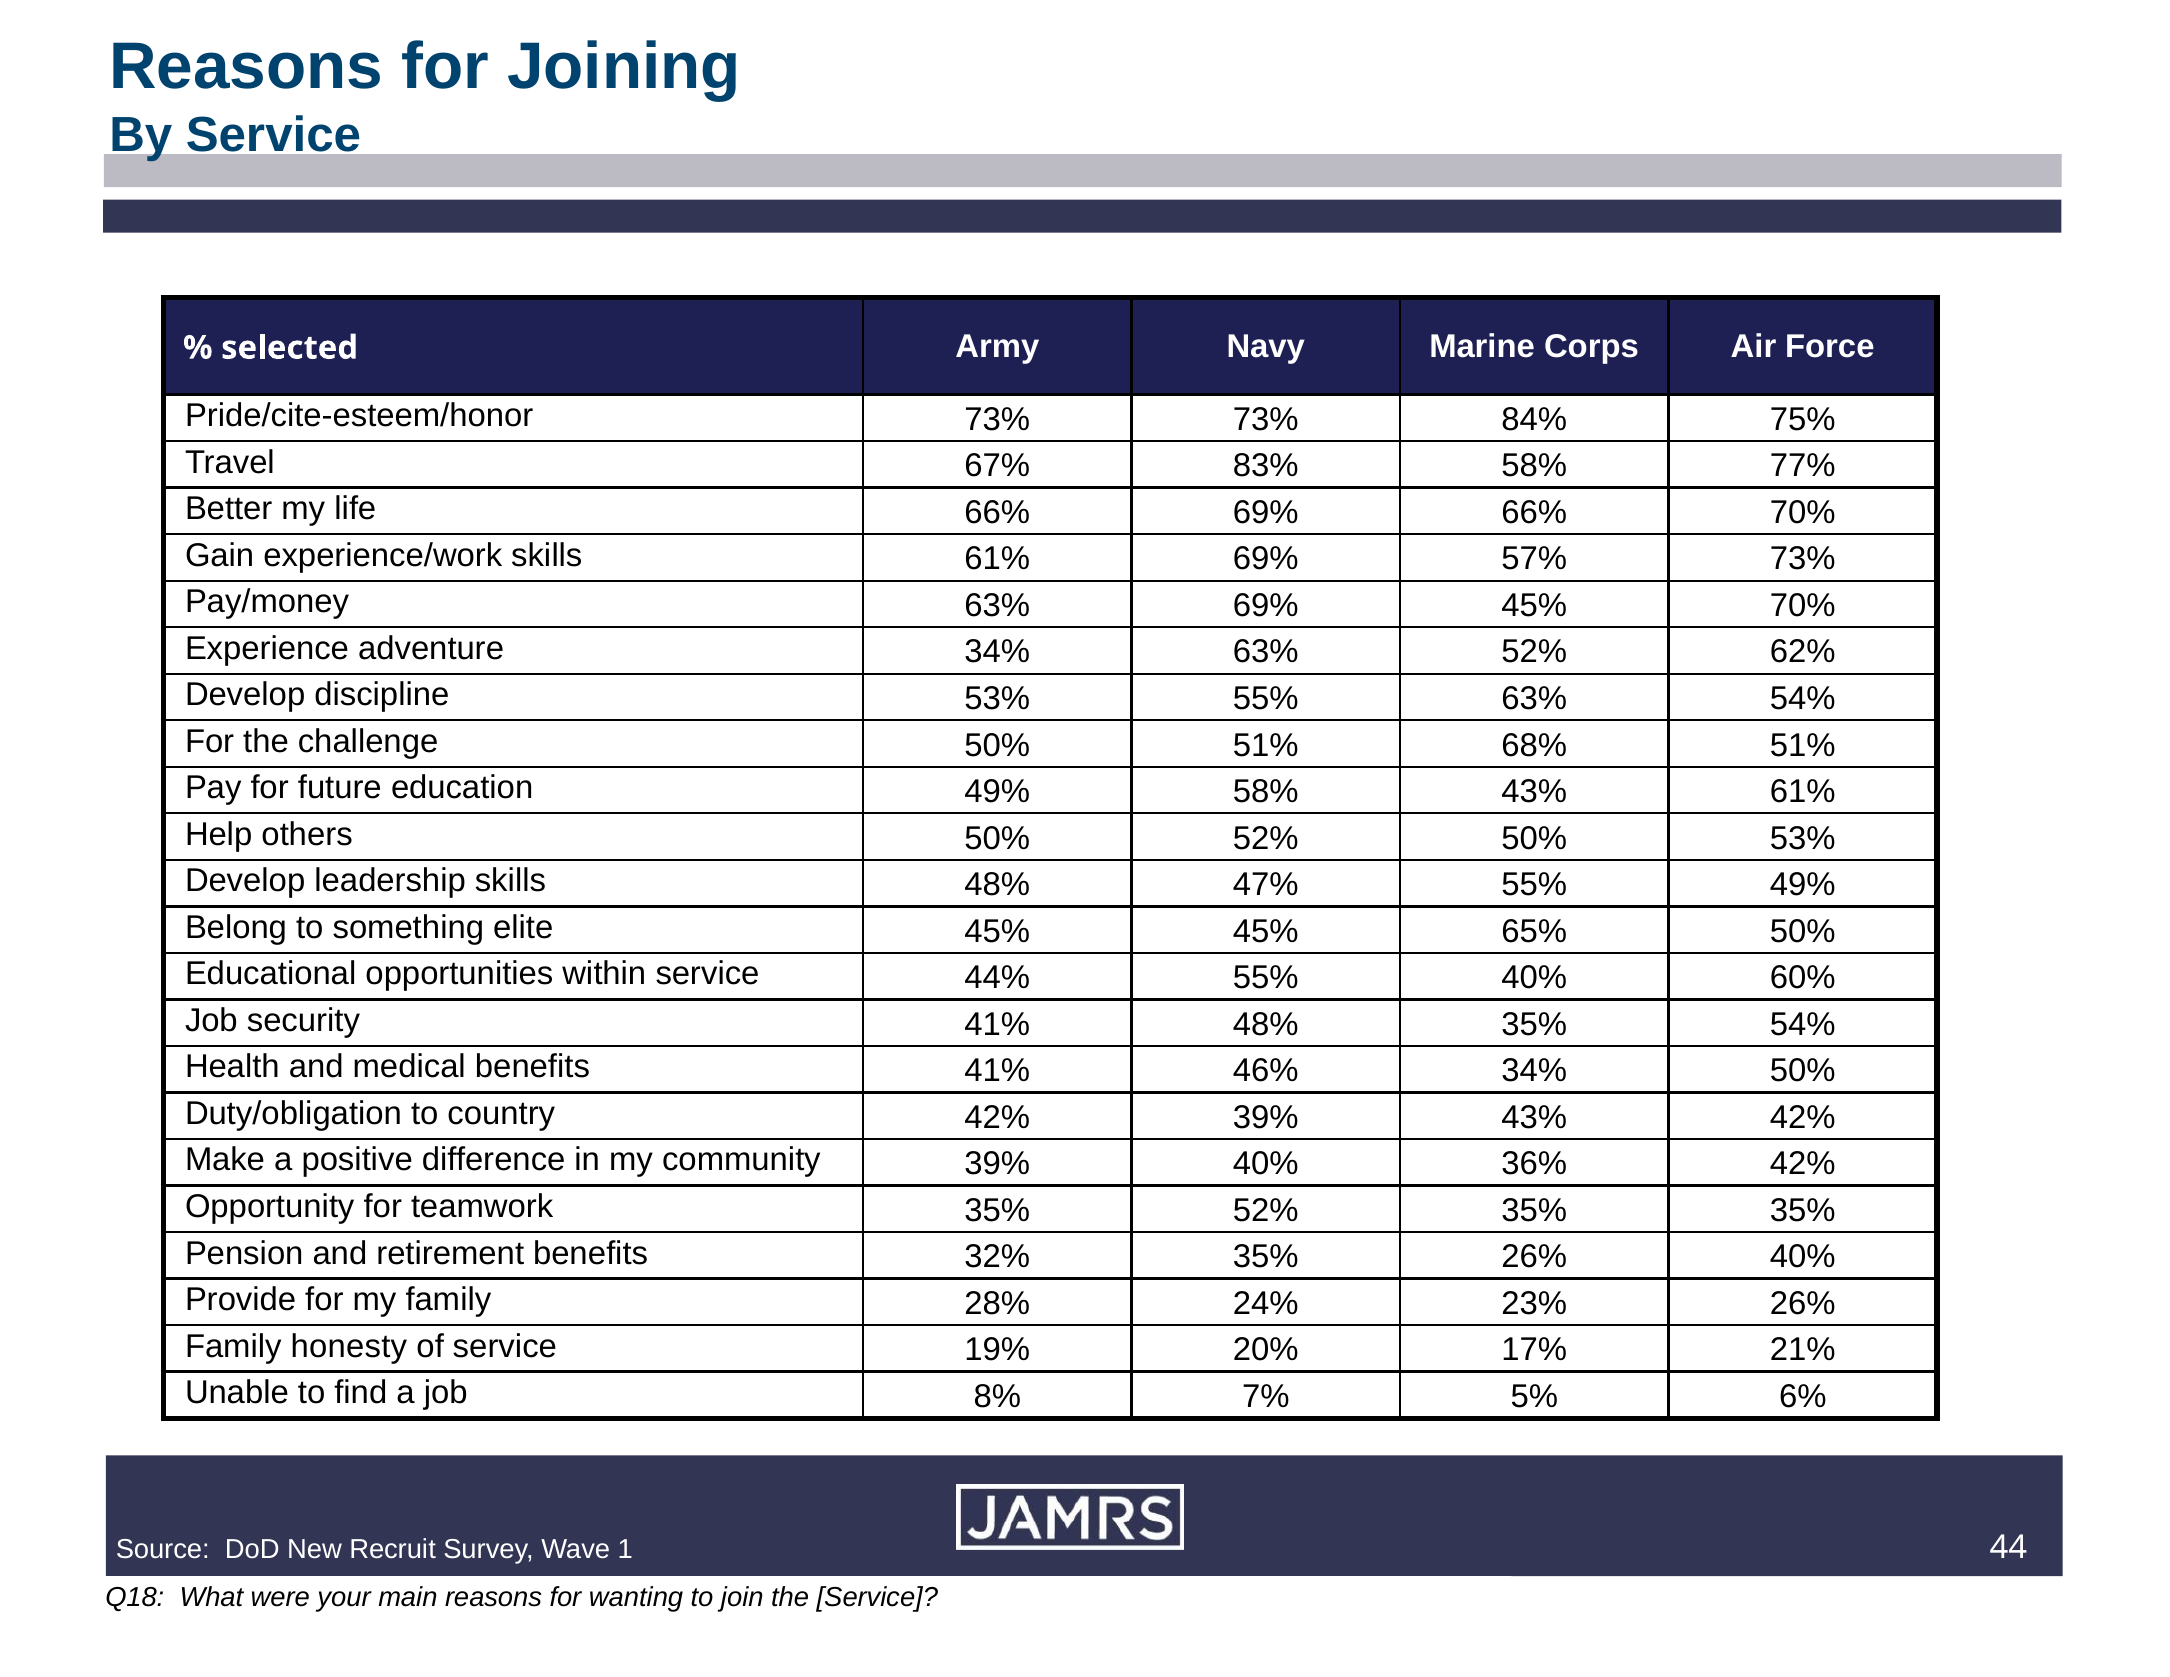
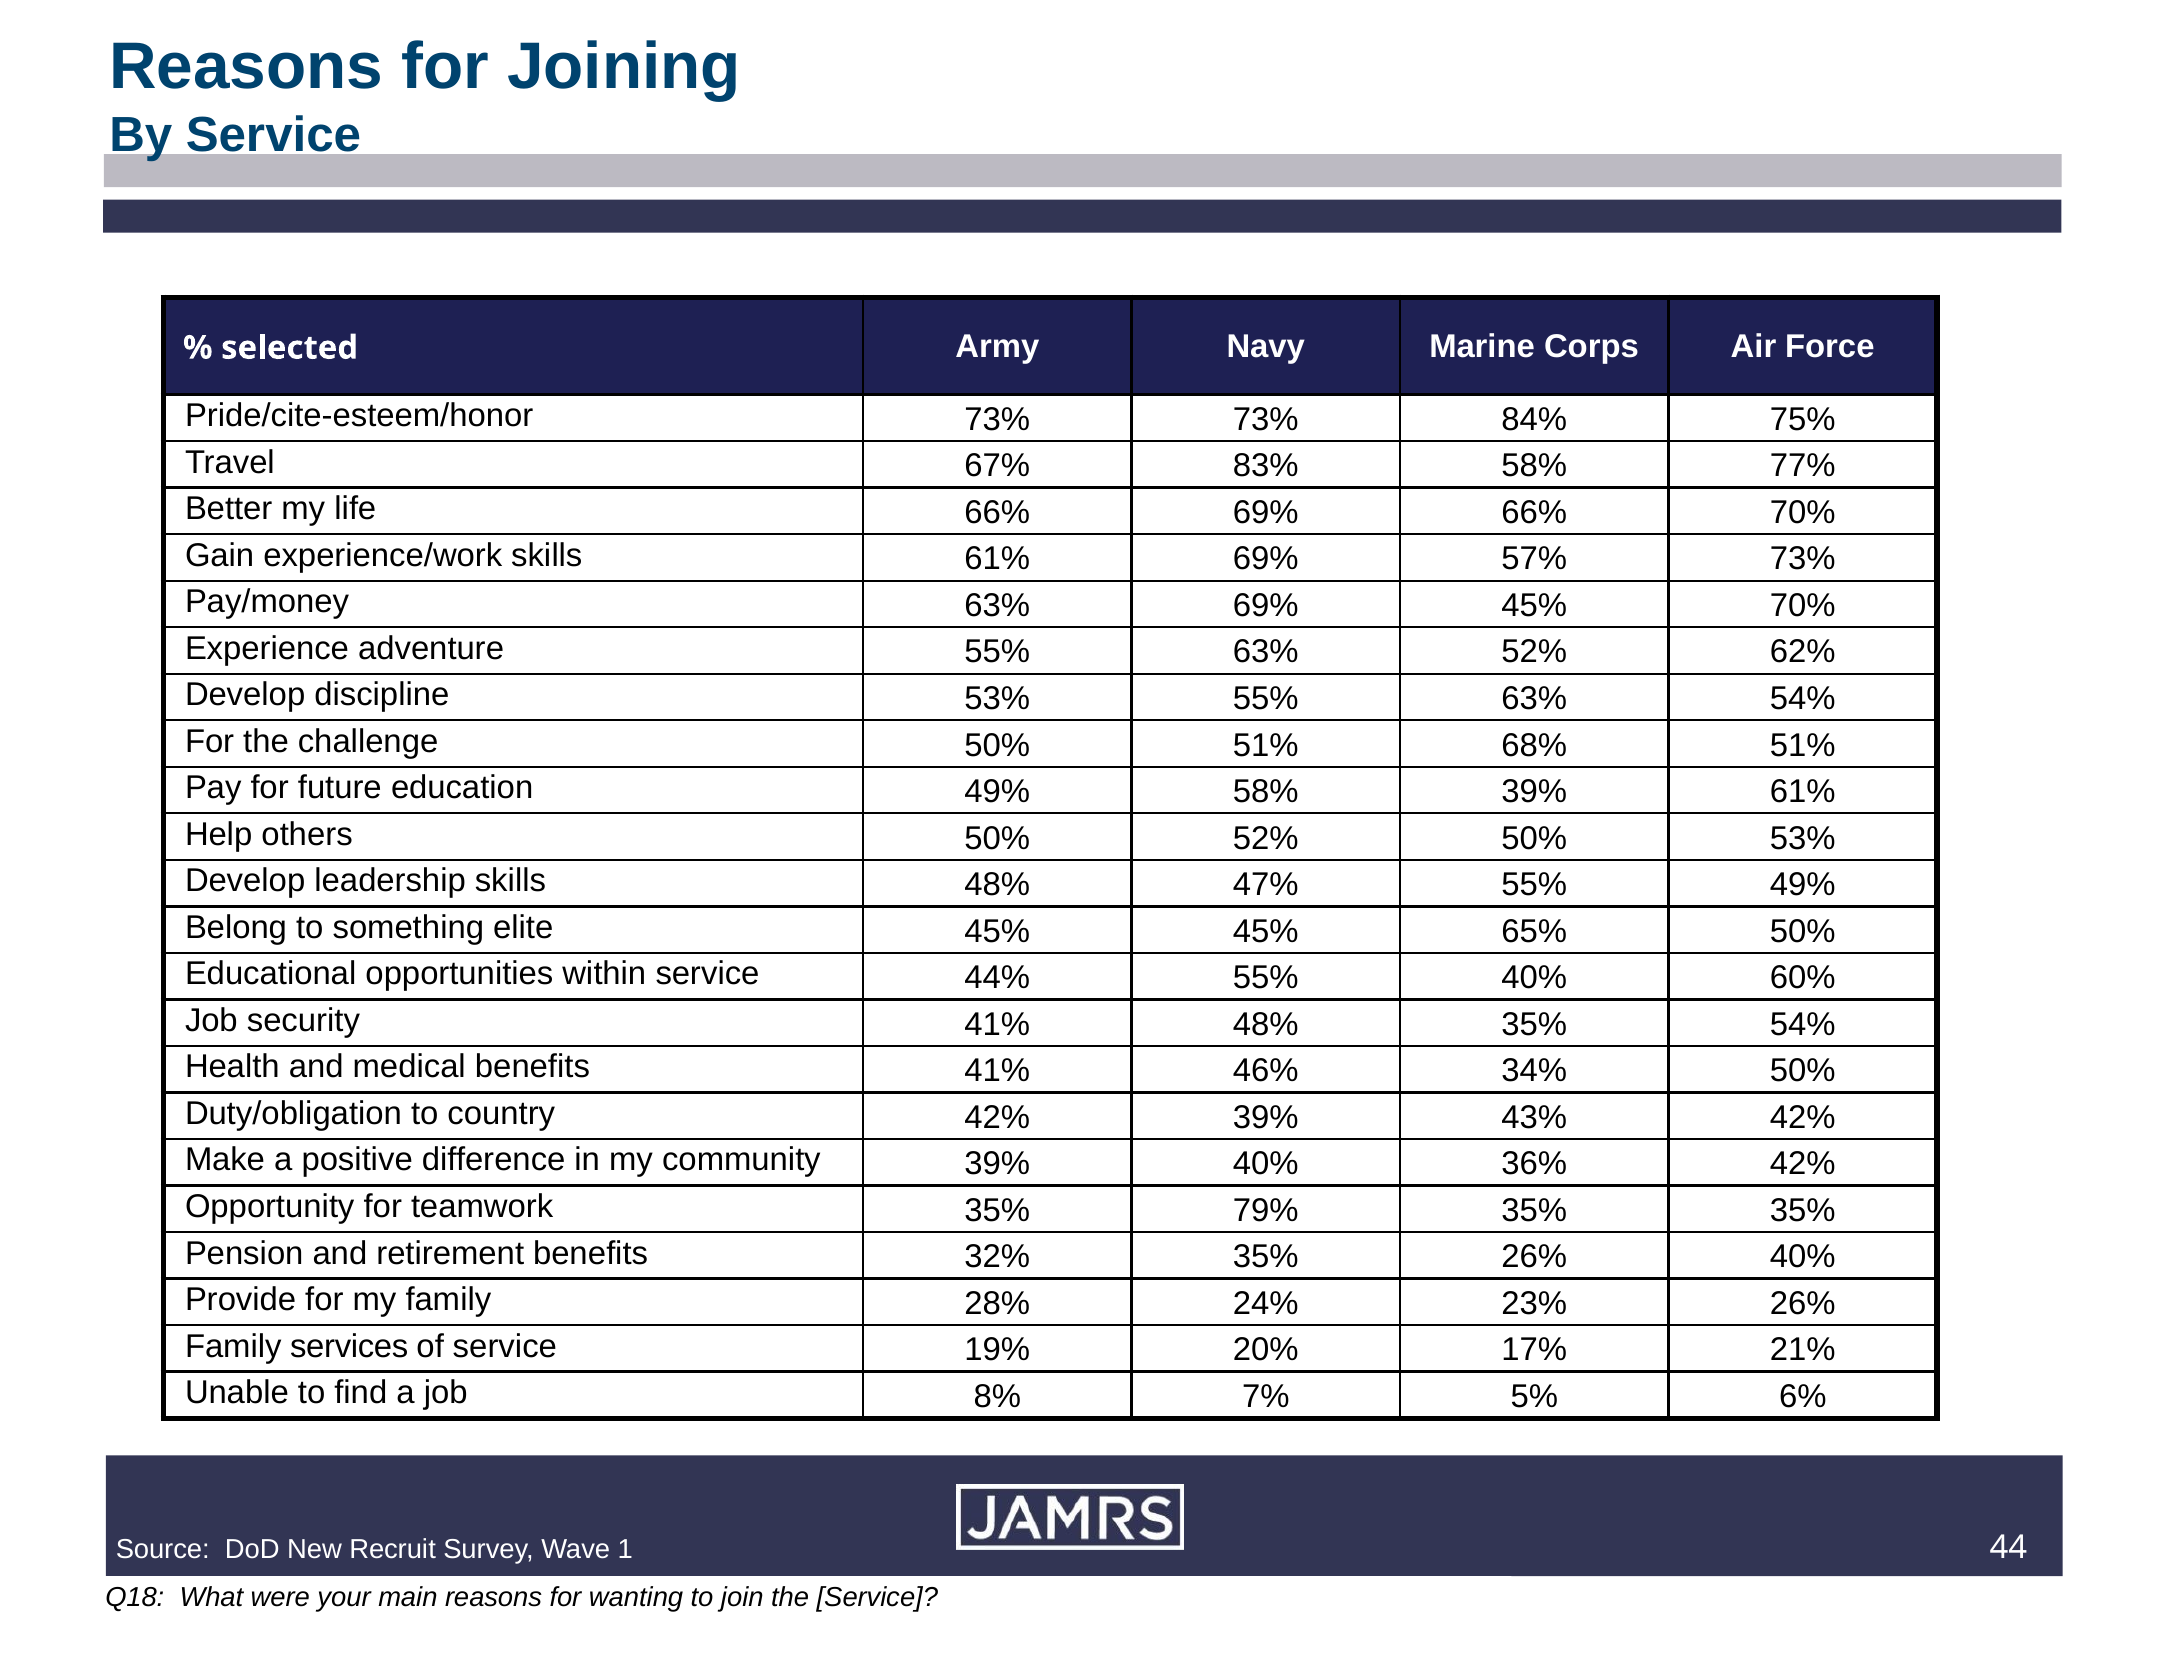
adventure 34%: 34% -> 55%
58% 43%: 43% -> 39%
35% 52%: 52% -> 79%
honesty: honesty -> services
